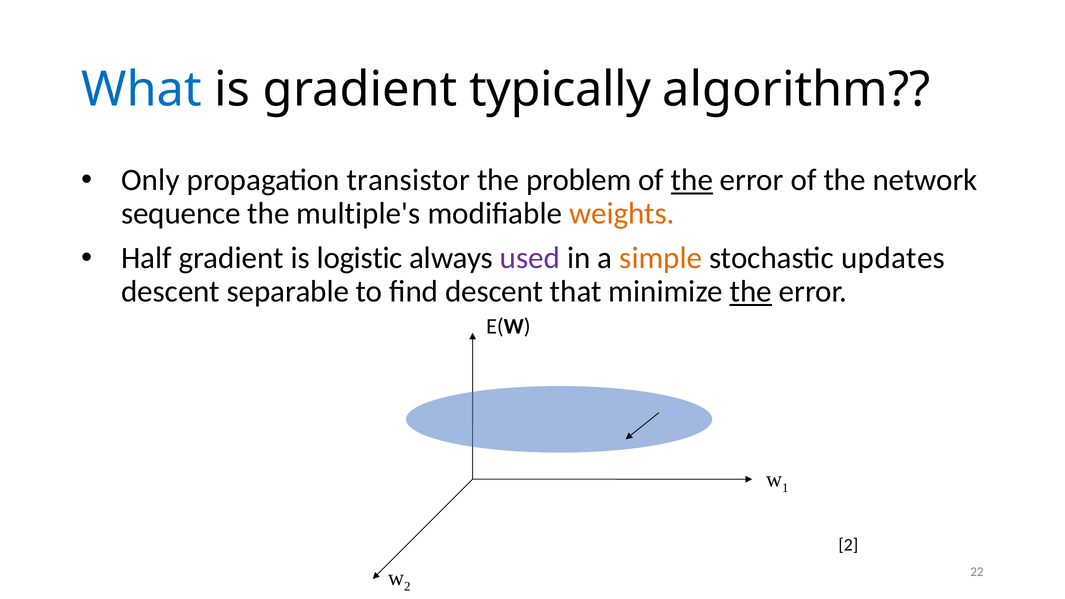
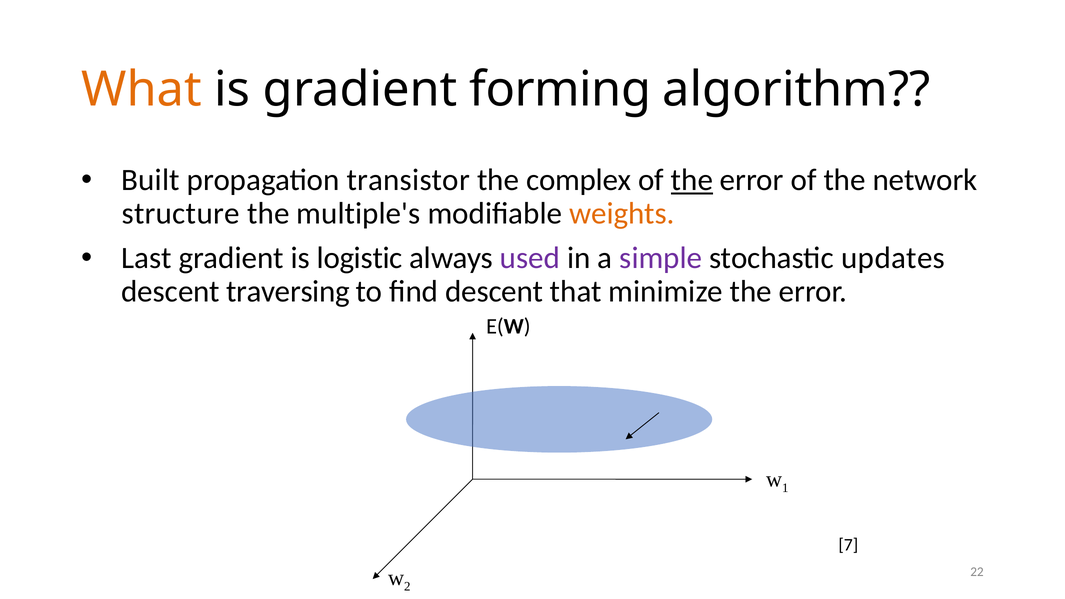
What colour: blue -> orange
typically: typically -> forming
Only: Only -> Built
problem: problem -> complex
sequence: sequence -> structure
Half: Half -> Last
simple colour: orange -> purple
separable: separable -> traversing
the at (751, 292) underline: present -> none
2 at (848, 545): 2 -> 7
